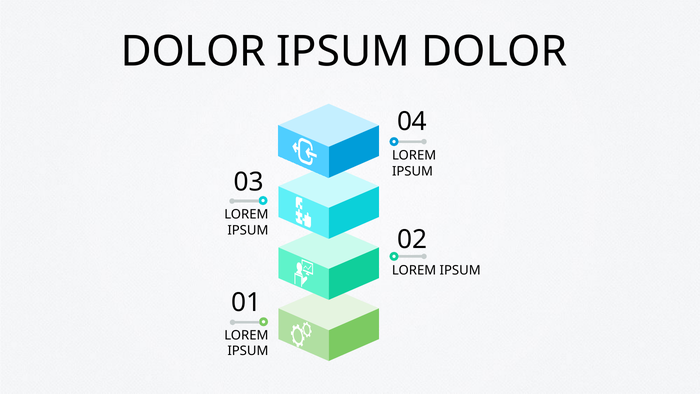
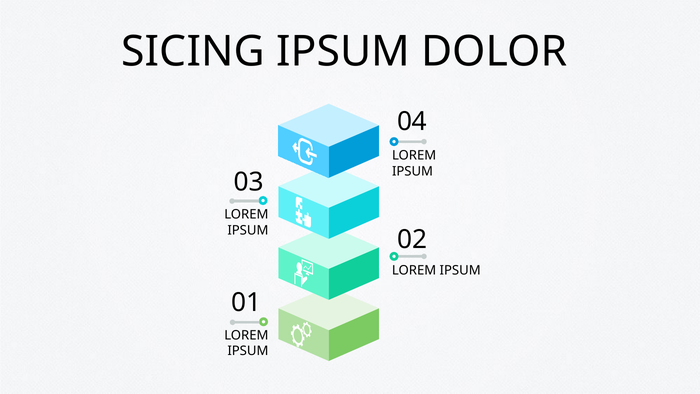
DOLOR at (193, 52): DOLOR -> SICING
